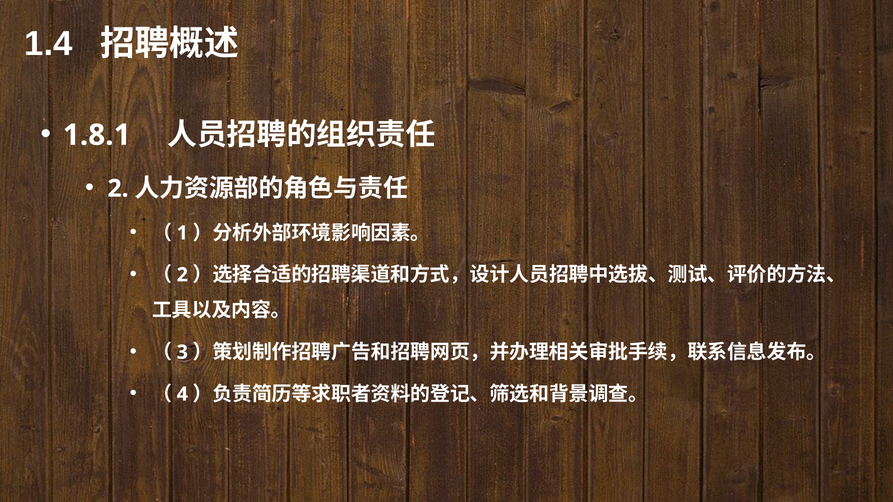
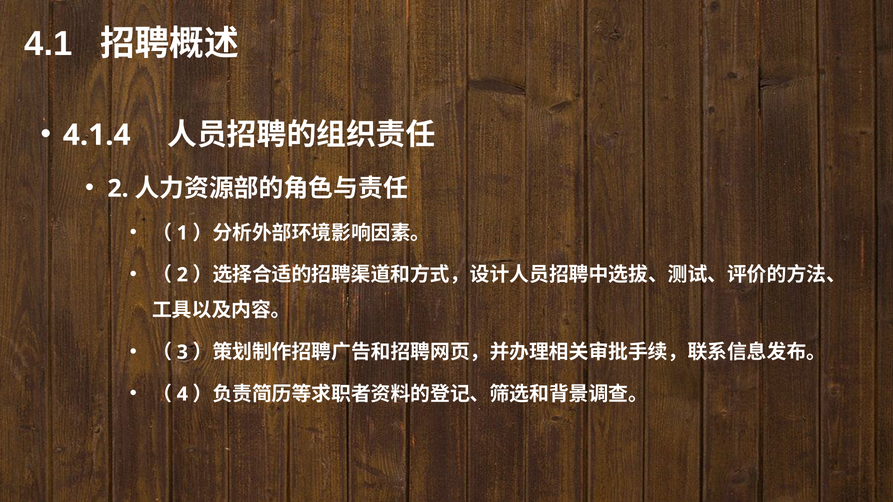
1.4: 1.4 -> 4.1
1.8.1: 1.8.1 -> 4.1.4
